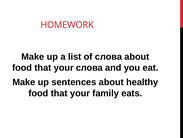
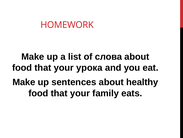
your слова: слова -> урока
